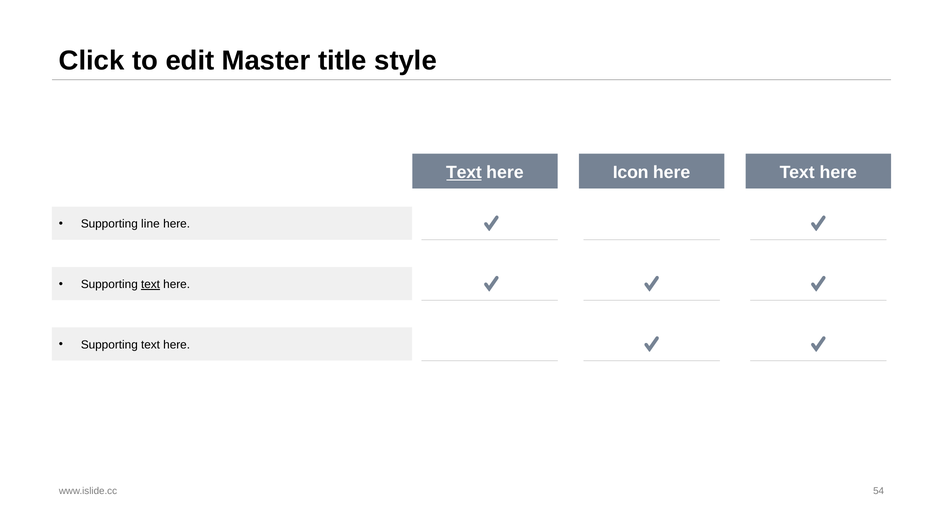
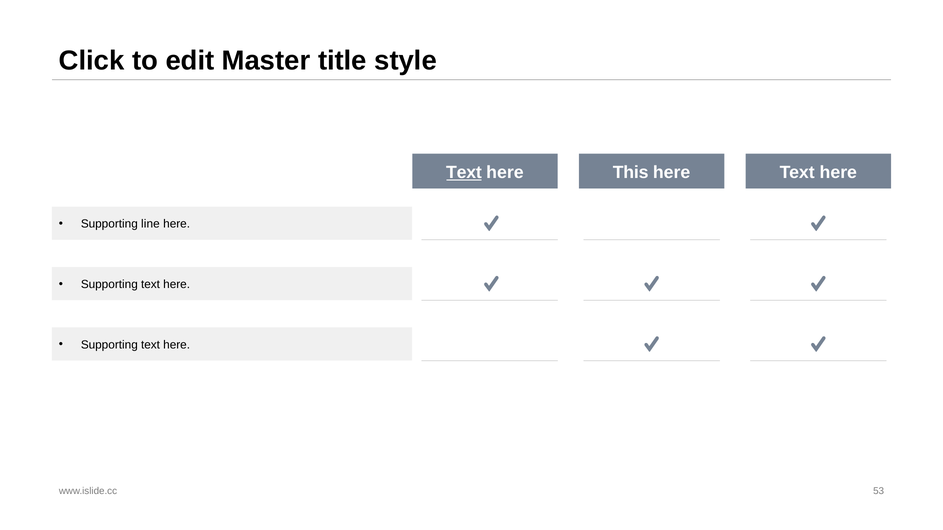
Icon: Icon -> This
text at (150, 285) underline: present -> none
54: 54 -> 53
